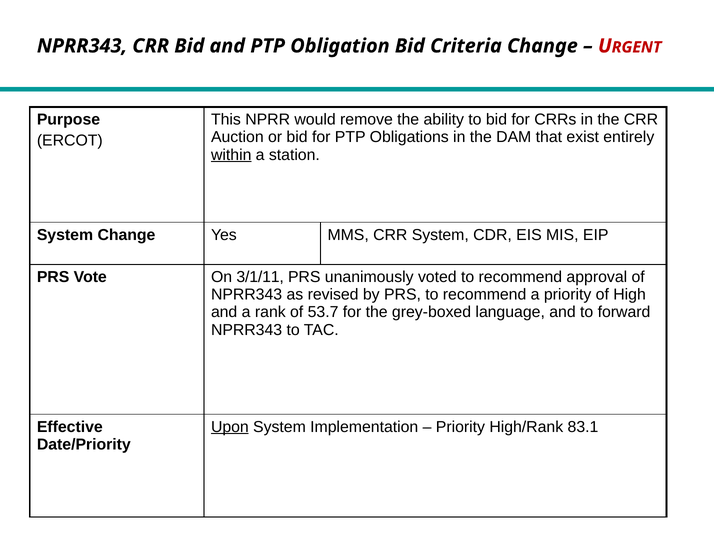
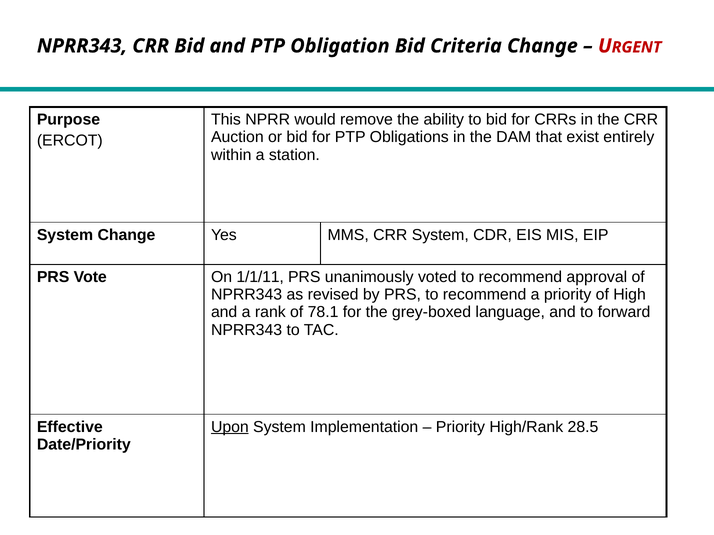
within underline: present -> none
3/1/11: 3/1/11 -> 1/1/11
53.7: 53.7 -> 78.1
83.1: 83.1 -> 28.5
